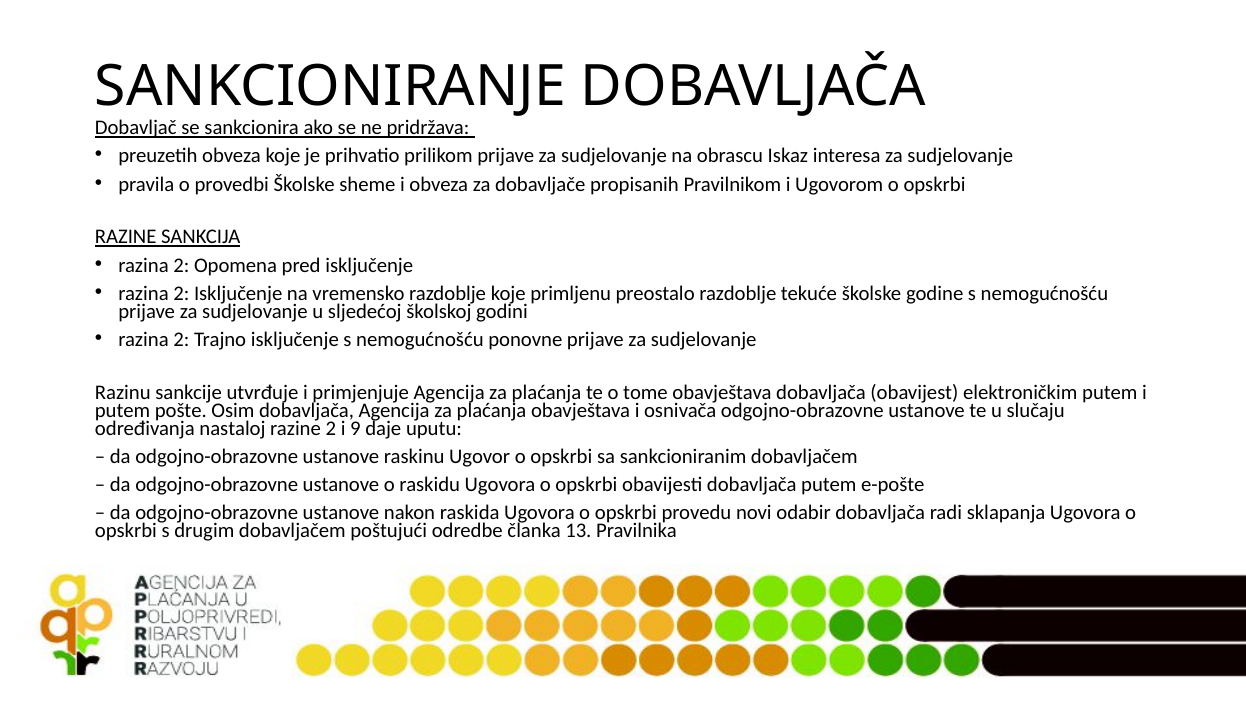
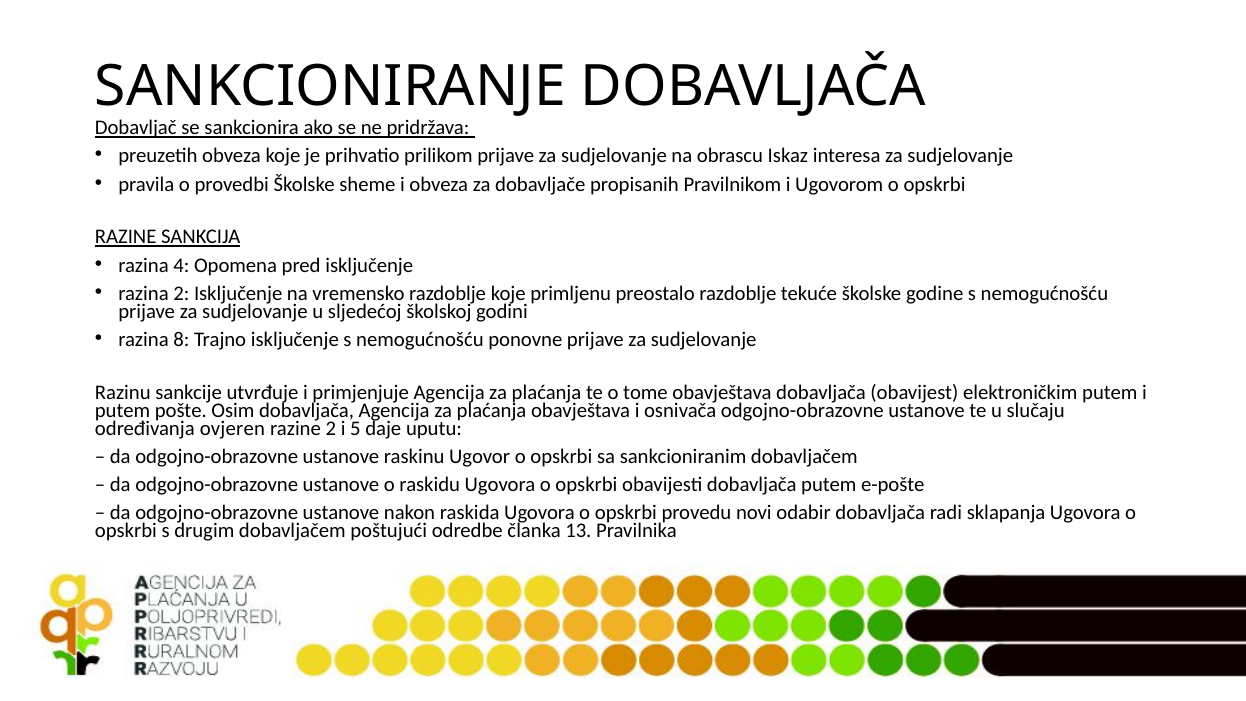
2 at (181, 265): 2 -> 4
2 at (181, 340): 2 -> 8
nastaloj: nastaloj -> ovjeren
9: 9 -> 5
